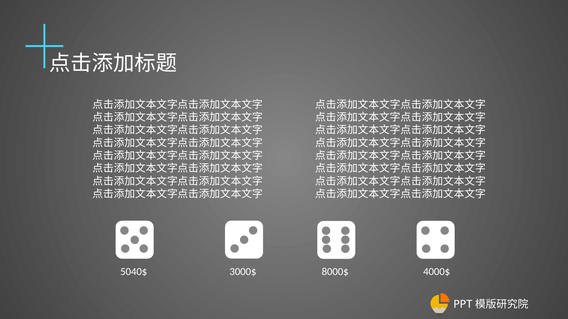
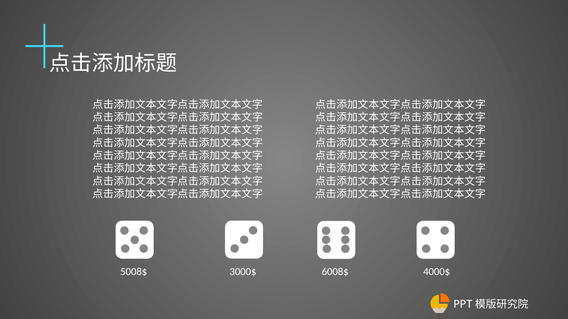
5040$: 5040$ -> 5008$
8000$: 8000$ -> 6008$
